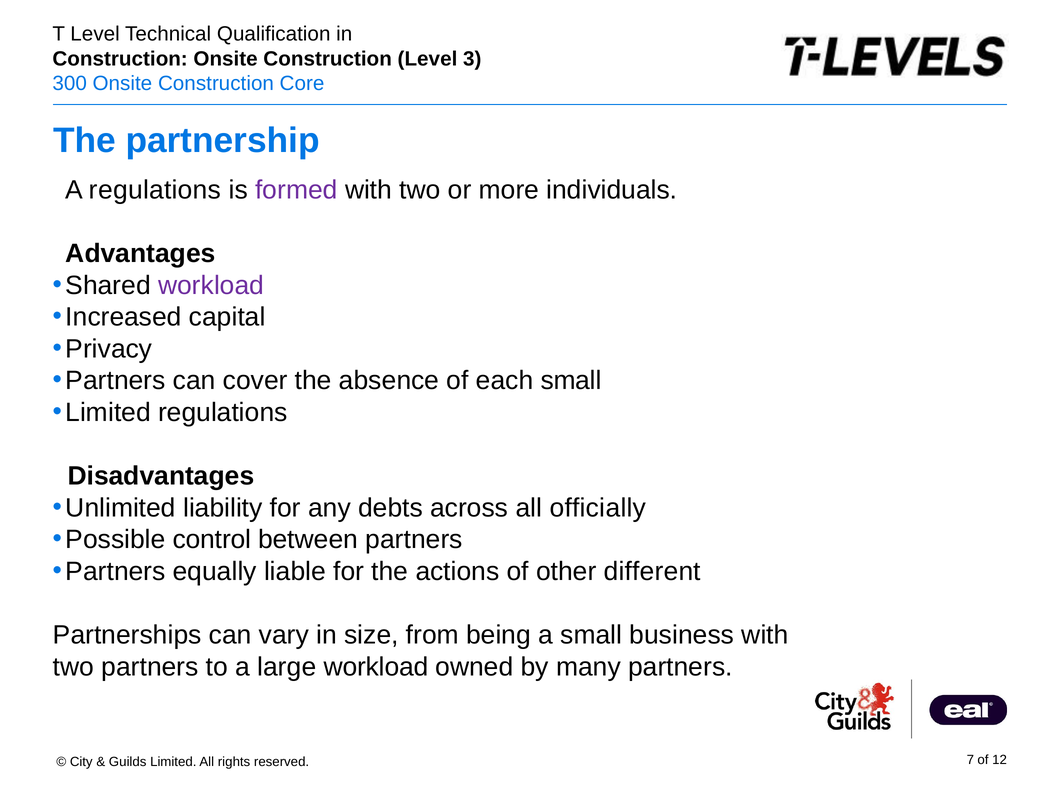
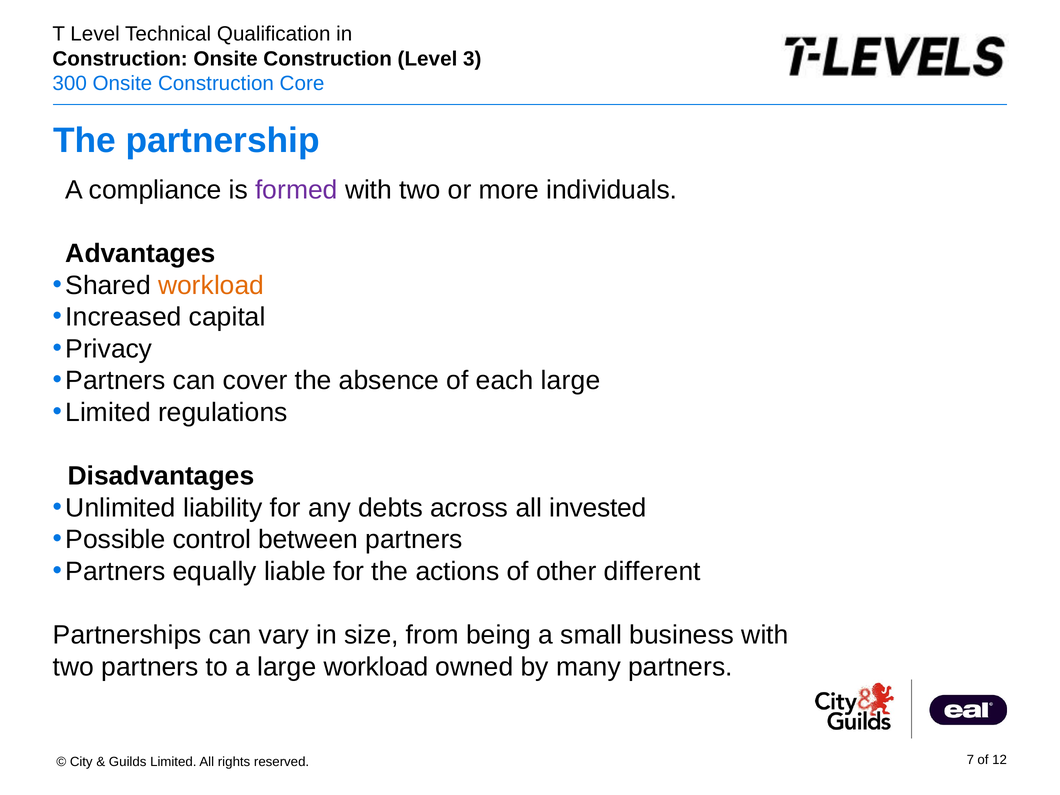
A regulations: regulations -> compliance
workload at (211, 285) colour: purple -> orange
each small: small -> large
officially: officially -> invested
